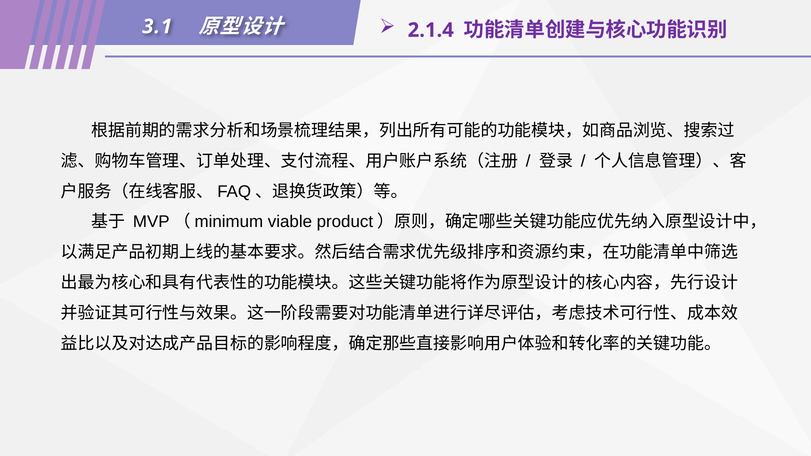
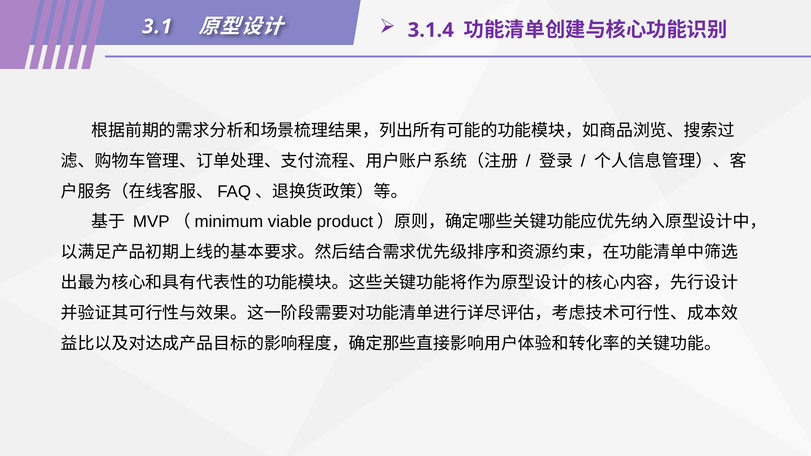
2.1.4: 2.1.4 -> 3.1.4
